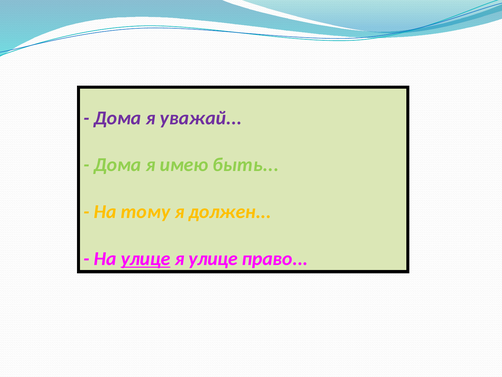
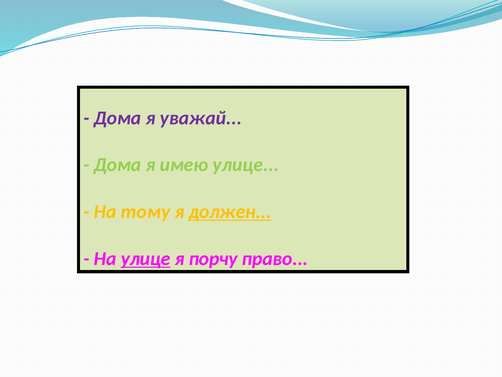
имею быть: быть -> улице
должен underline: none -> present
я улице: улице -> порчу
